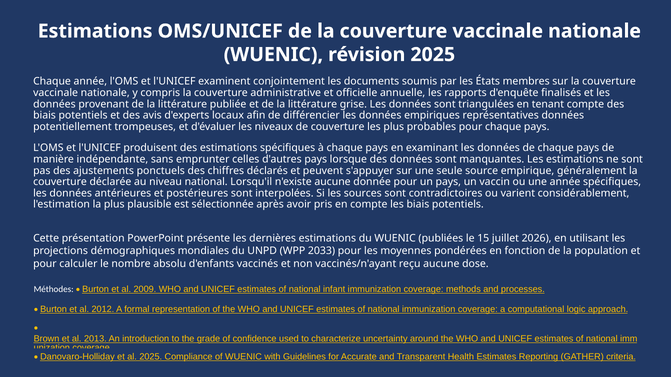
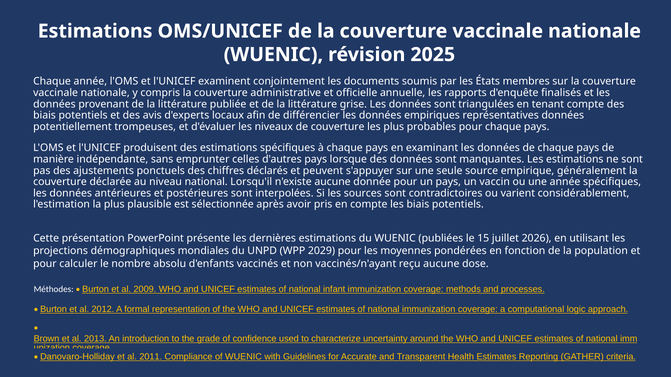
2033: 2033 -> 2029
al 2025: 2025 -> 2011
